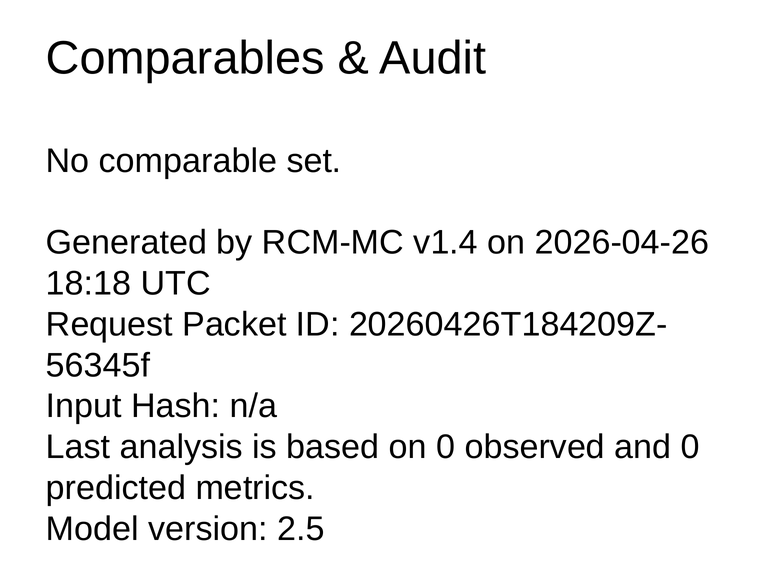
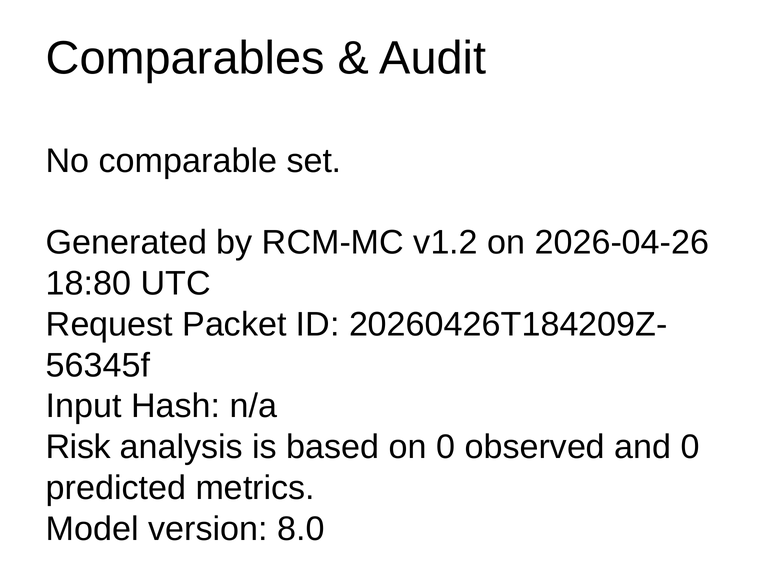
v1.4: v1.4 -> v1.2
18:18: 18:18 -> 18:80
Last: Last -> Risk
2.5: 2.5 -> 8.0
